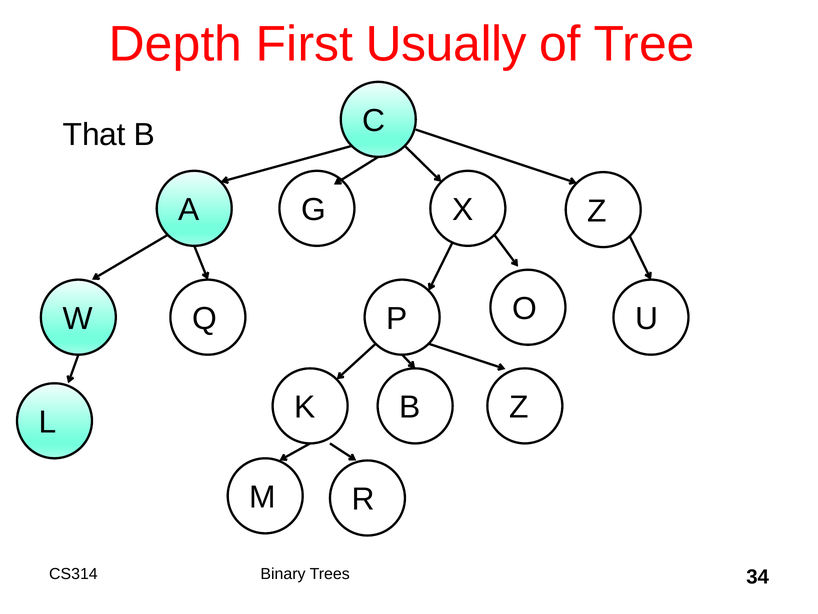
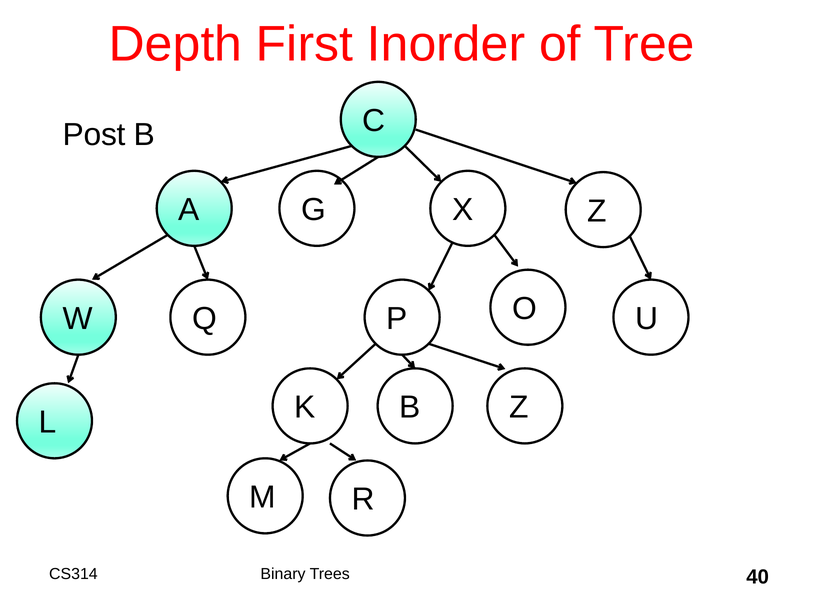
Usually: Usually -> Inorder
That: That -> Post
34: 34 -> 40
